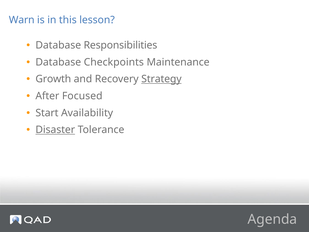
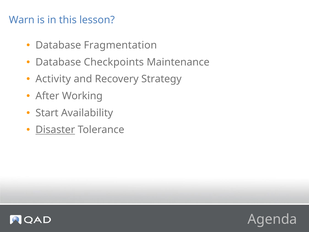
Responsibilities: Responsibilities -> Fragmentation
Growth: Growth -> Activity
Strategy underline: present -> none
Focused: Focused -> Working
